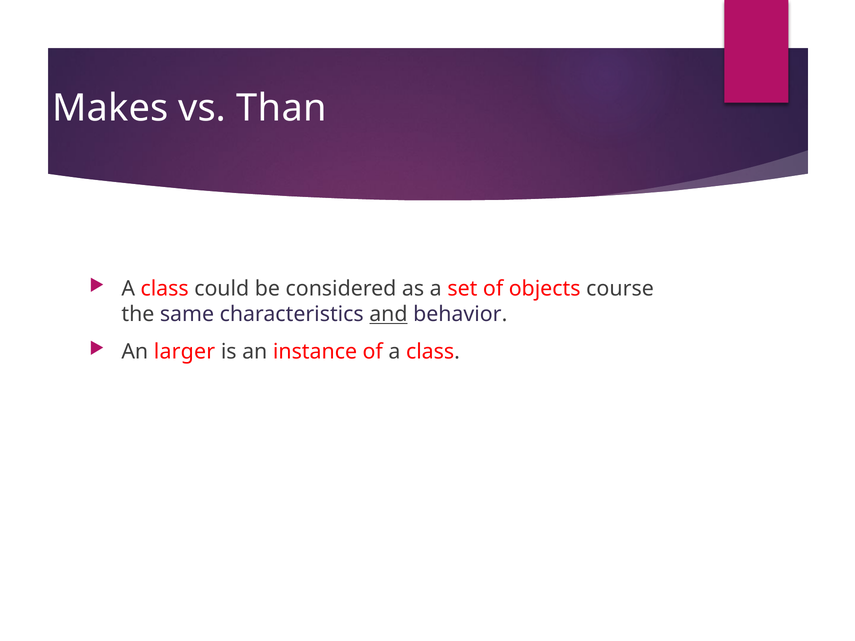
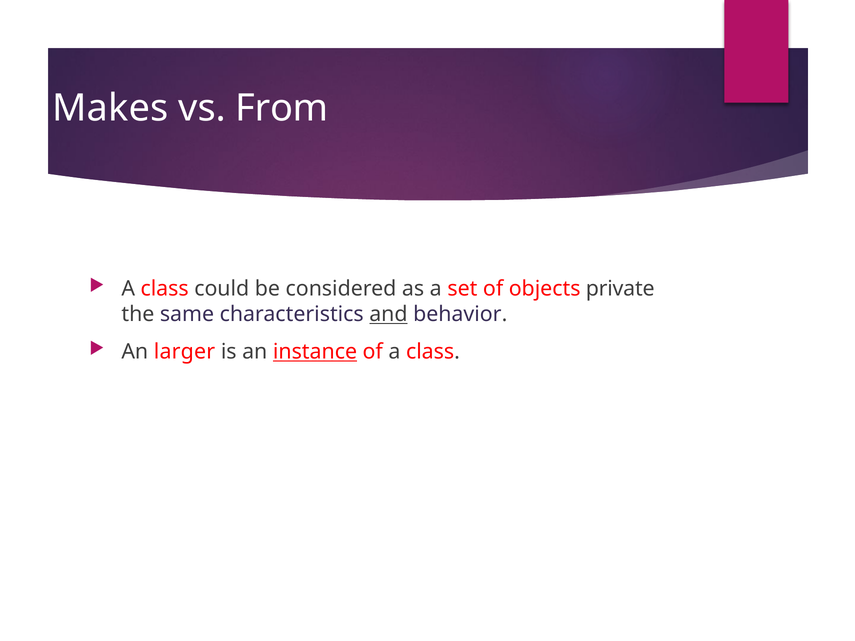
Than: Than -> From
course: course -> private
instance underline: none -> present
